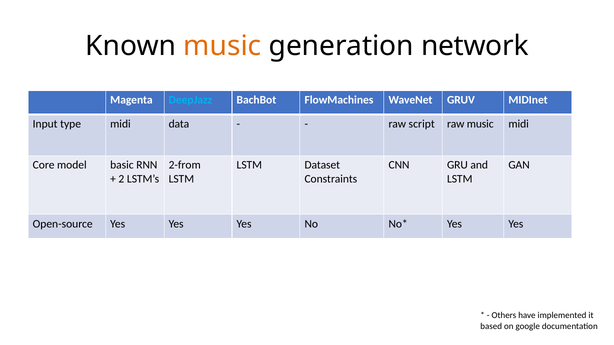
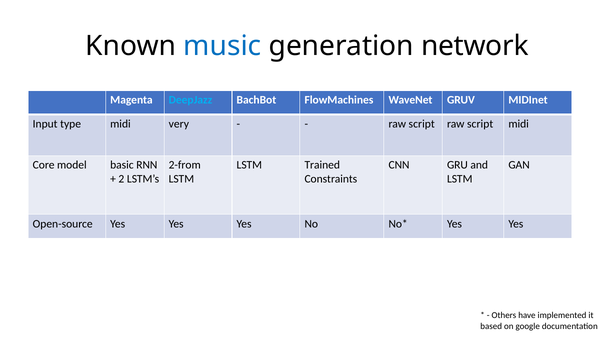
music at (222, 46) colour: orange -> blue
data: data -> very
music at (480, 124): music -> script
Dataset: Dataset -> Trained
